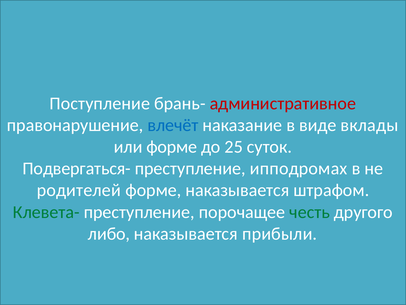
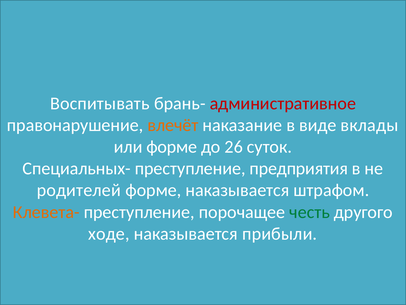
Поступление: Поступление -> Воспитывать
влечёт colour: blue -> orange
25: 25 -> 26
Подвергаться-: Подвергаться- -> Специальных-
ипподромах: ипподромах -> предприятия
Клевета- colour: green -> orange
либо: либо -> ходе
